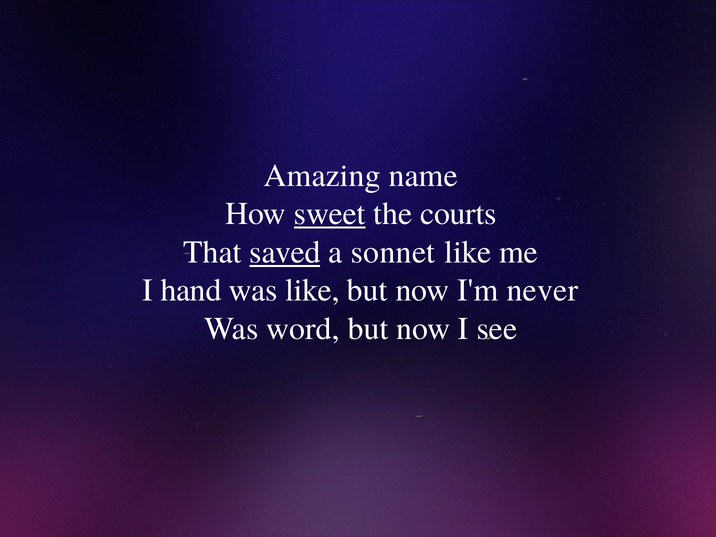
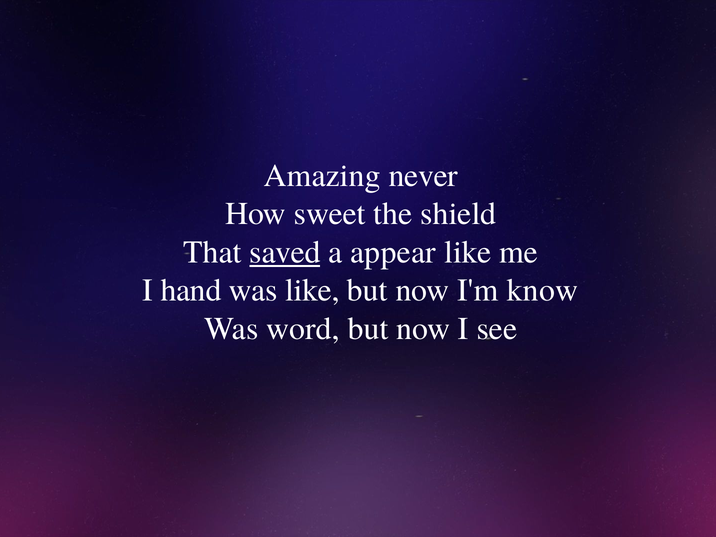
name: name -> never
sweet underline: present -> none
courts: courts -> shield
sonnet: sonnet -> appear
never: never -> know
